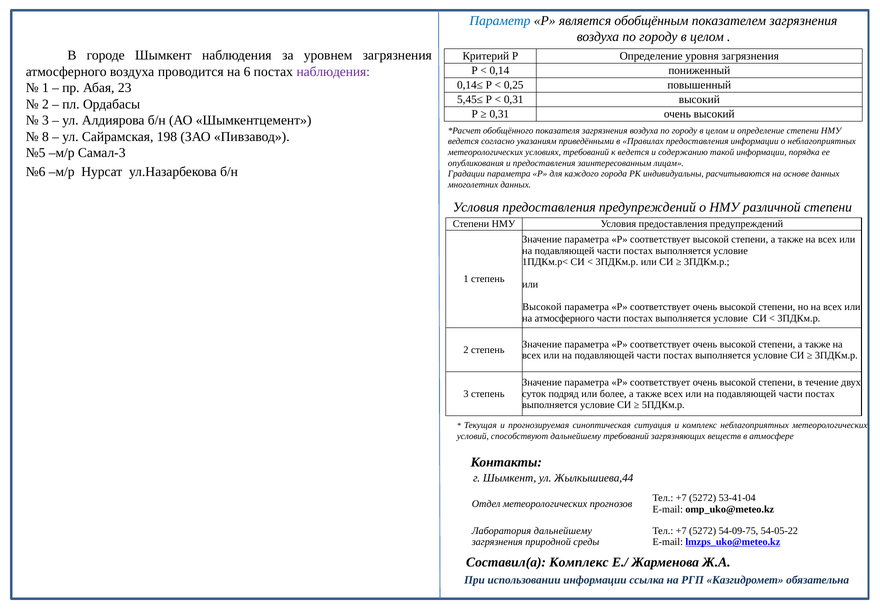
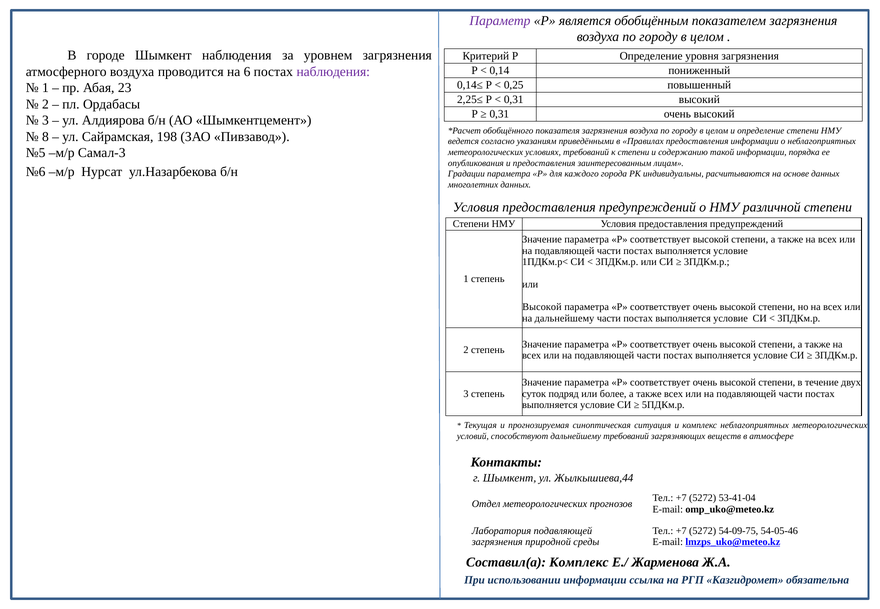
Параметр colour: blue -> purple
5,45≤: 5,45≤ -> 2,25≤
к ведется: ведется -> степени
на атмосферного: атмосферного -> дальнейшему
Лаборатория дальнейшему: дальнейшему -> подавляющей
54-05-22: 54-05-22 -> 54-05-46
